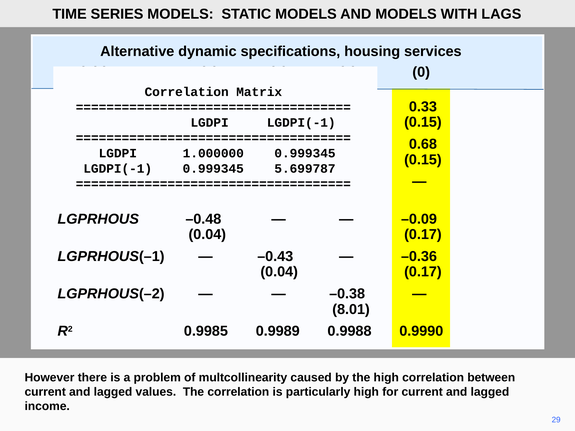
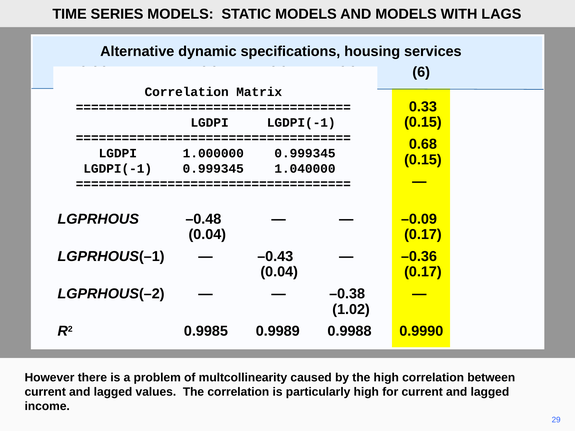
0: 0 -> 6
5.699787: 5.699787 -> 1.040000
8.01: 8.01 -> 1.02
